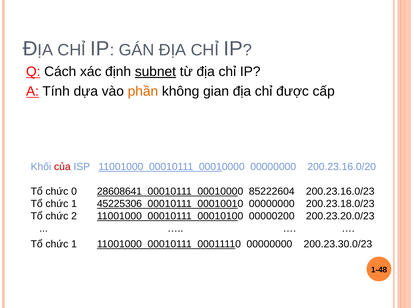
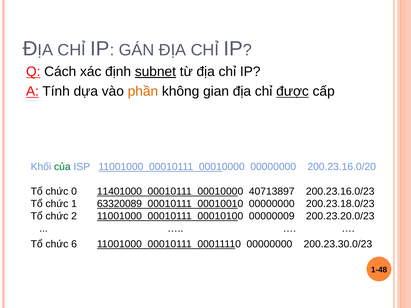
được underline: none -> present
của colour: red -> green
28608641: 28608641 -> 11401000
85222604: 85222604 -> 40713897
45225306: 45225306 -> 63320089
00000200: 00000200 -> 00000009
1 at (74, 244): 1 -> 6
